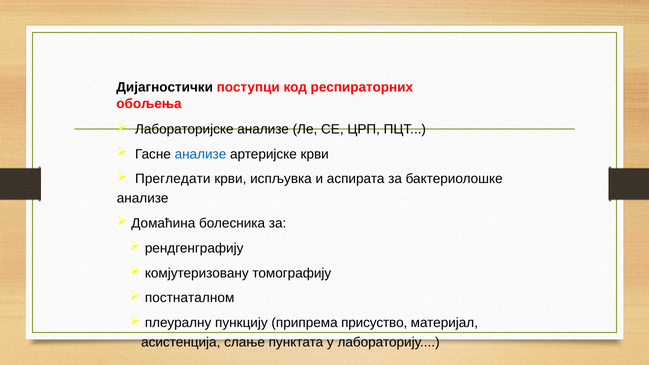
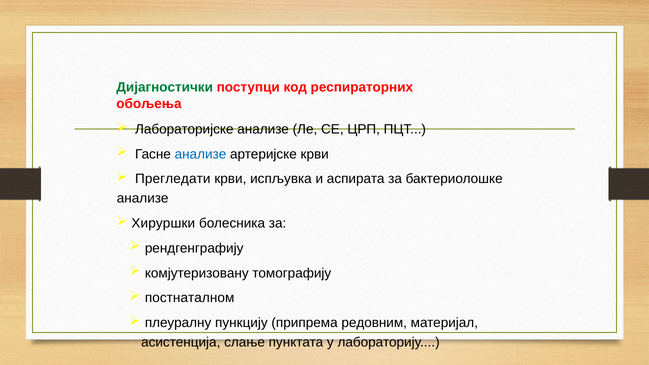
Дијагностички colour: black -> green
Домаћина: Домаћина -> Хируршки
присуство: присуство -> редовним
